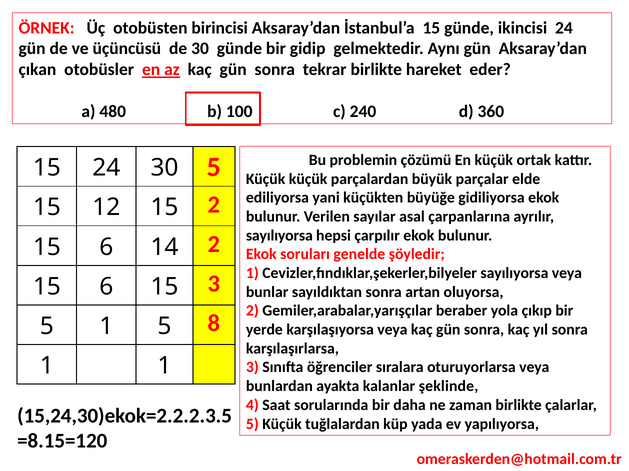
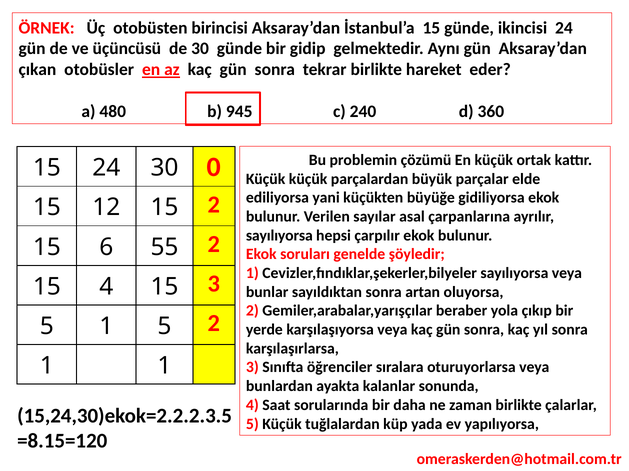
100: 100 -> 945
30 5: 5 -> 0
14: 14 -> 55
6 at (106, 287): 6 -> 4
5 8: 8 -> 2
şeklinde: şeklinde -> sonunda
